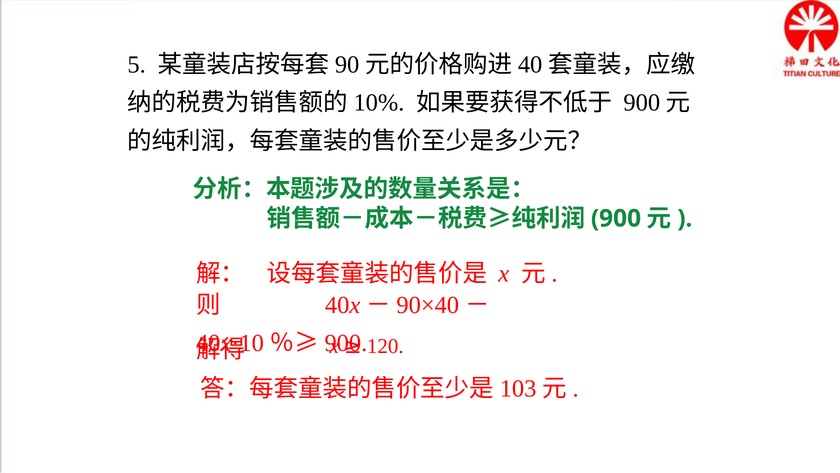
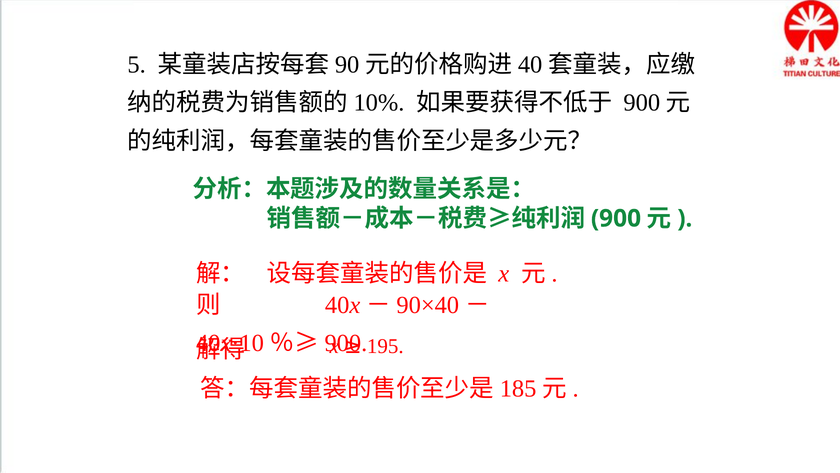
120: 120 -> 195
103: 103 -> 185
